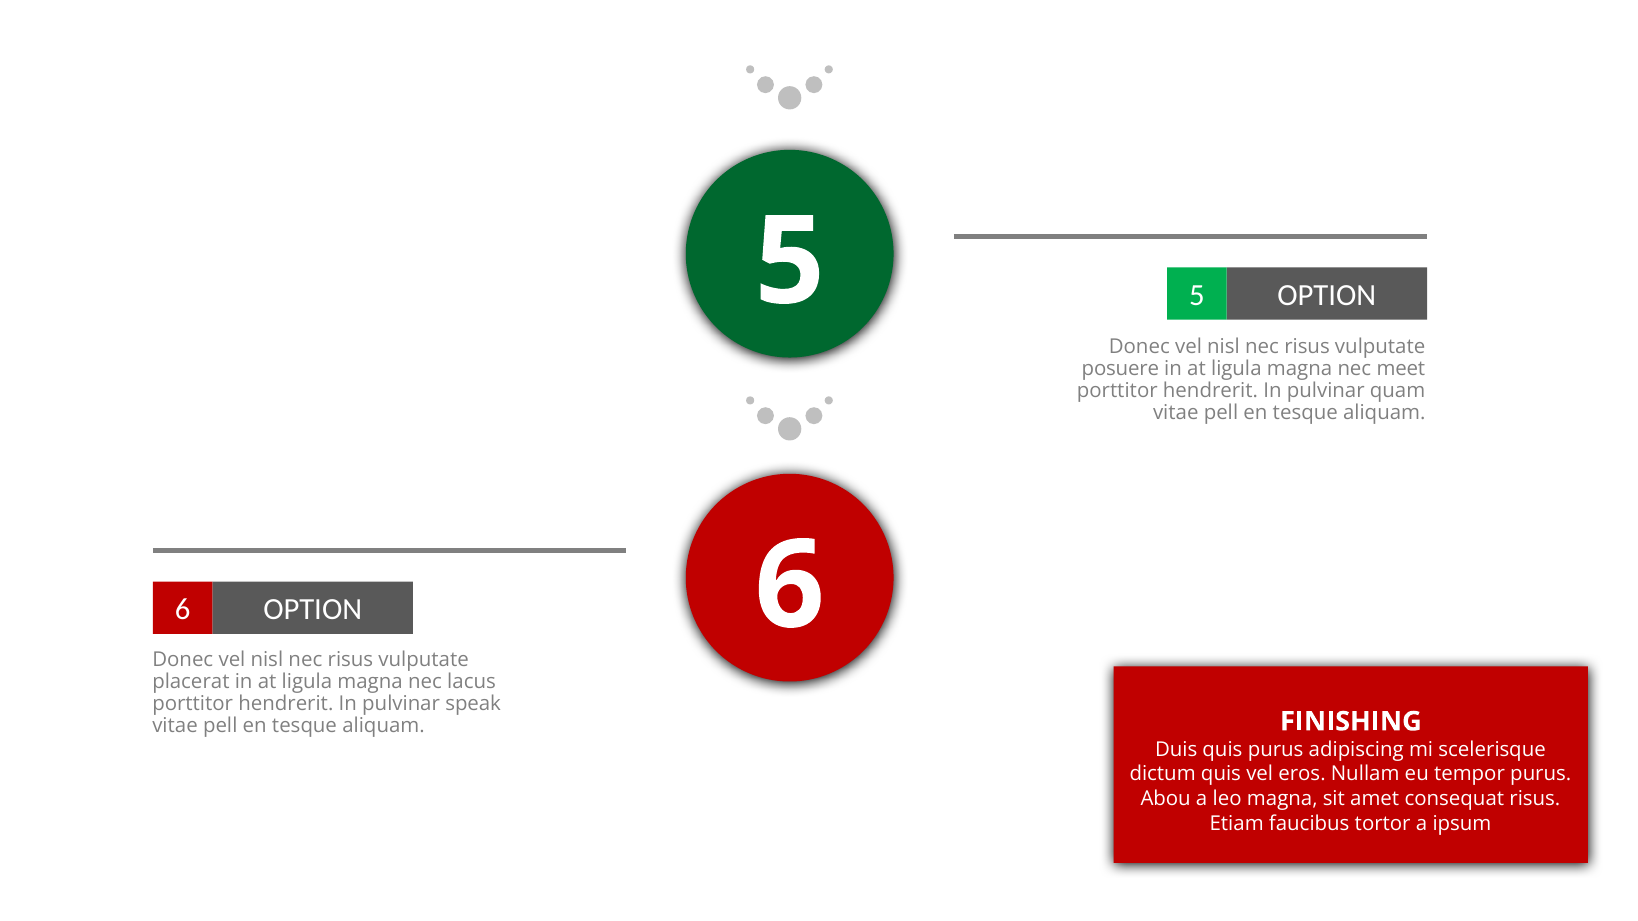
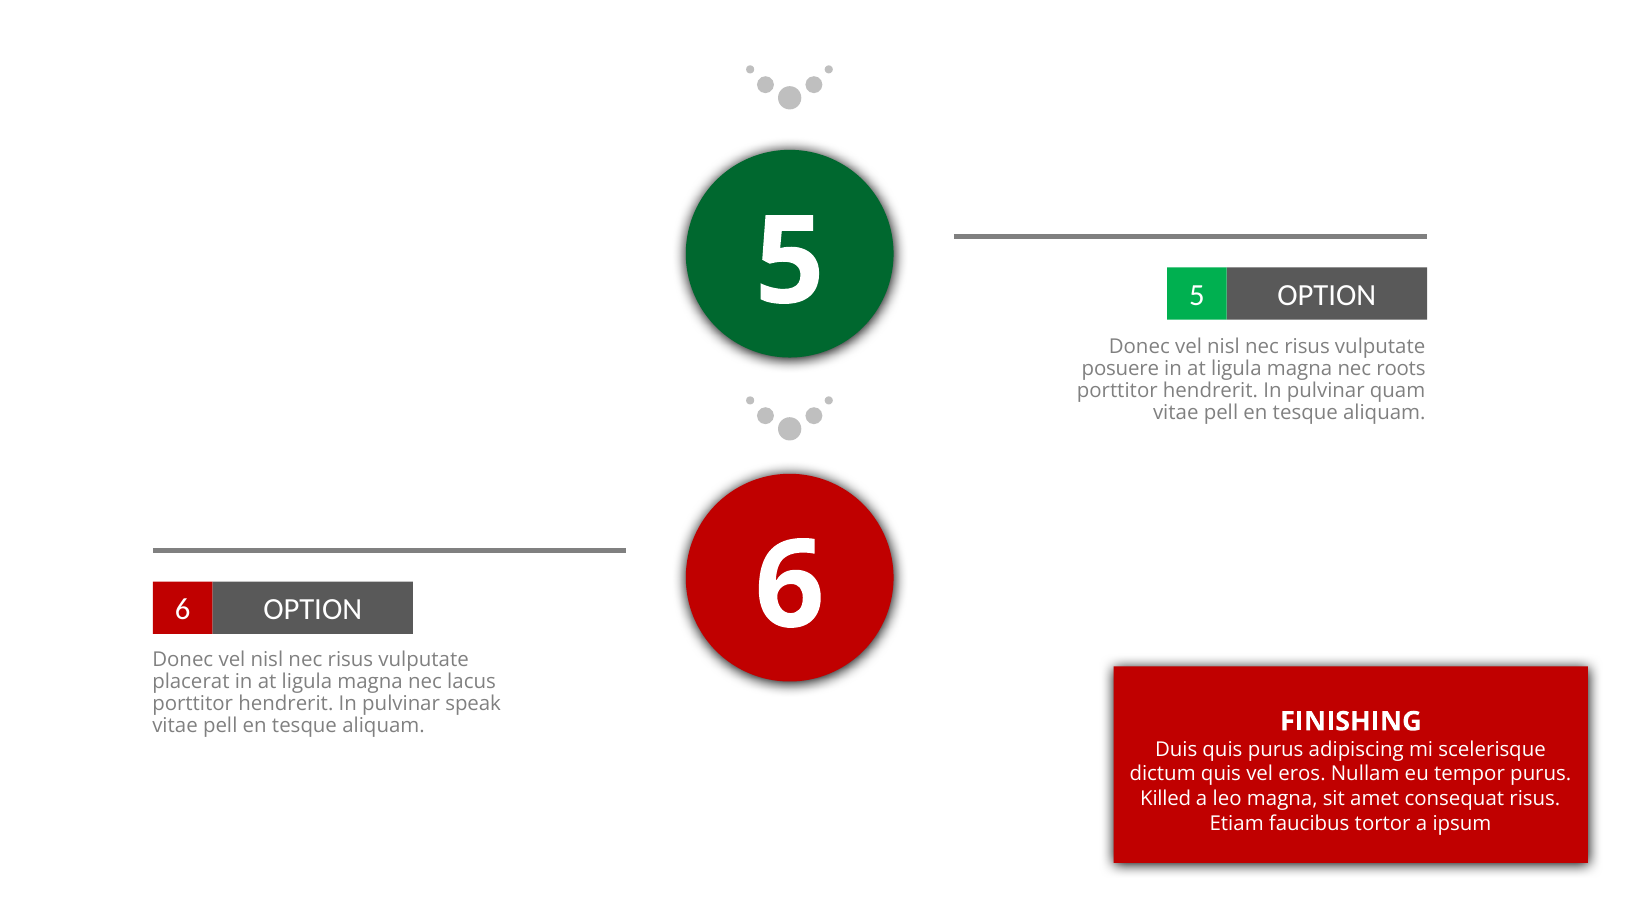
meet: meet -> roots
Abou: Abou -> Killed
